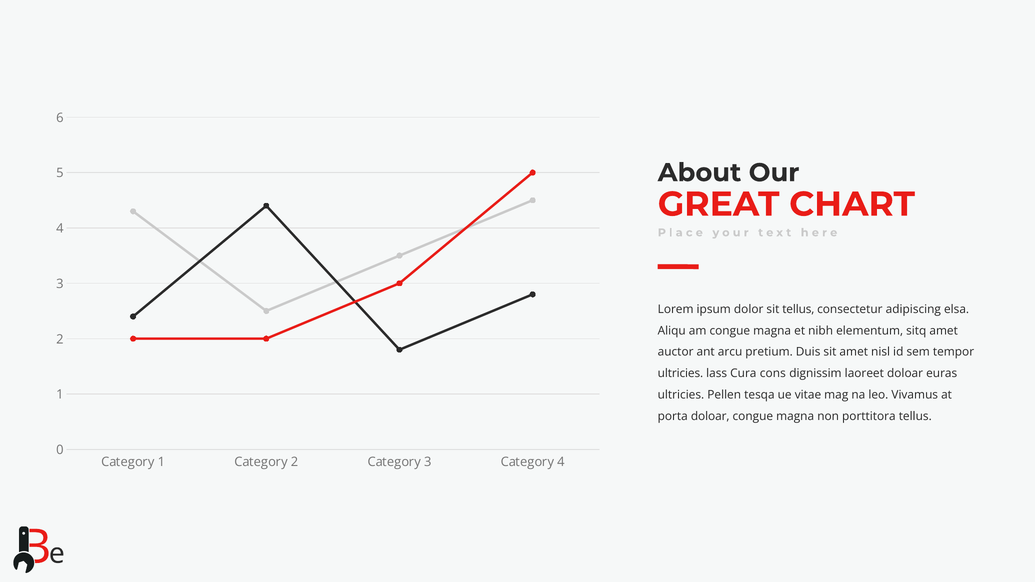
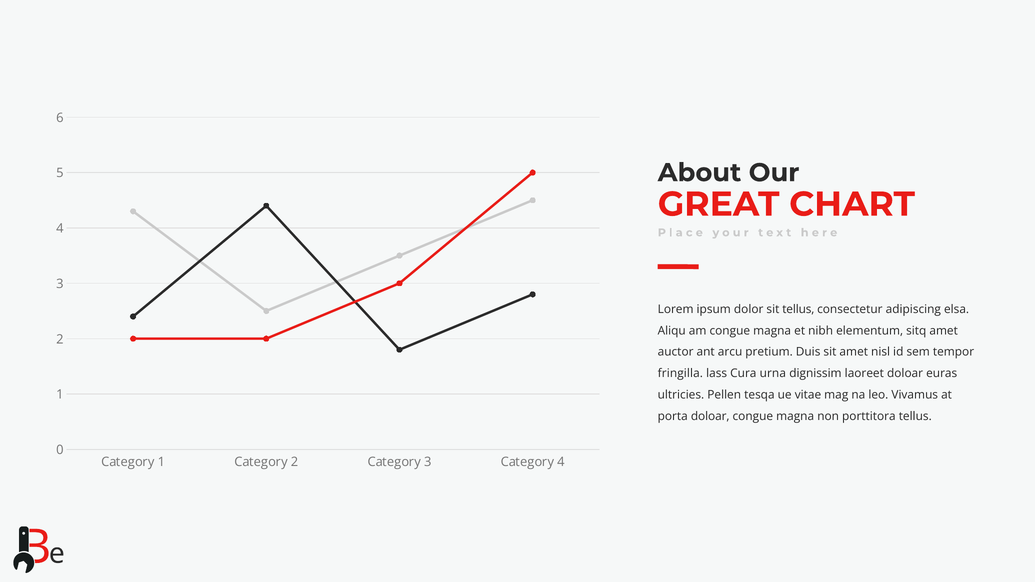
ultricies at (680, 374): ultricies -> fringilla
cons: cons -> urna
